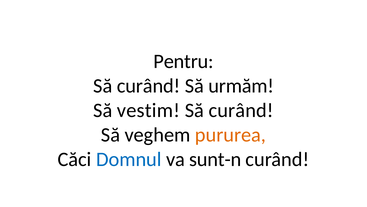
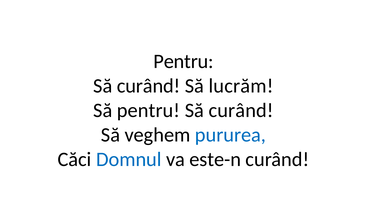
urmăm: urmăm -> lucrăm
Să vestim: vestim -> pentru
pururea colour: orange -> blue
sunt-n: sunt-n -> este-n
